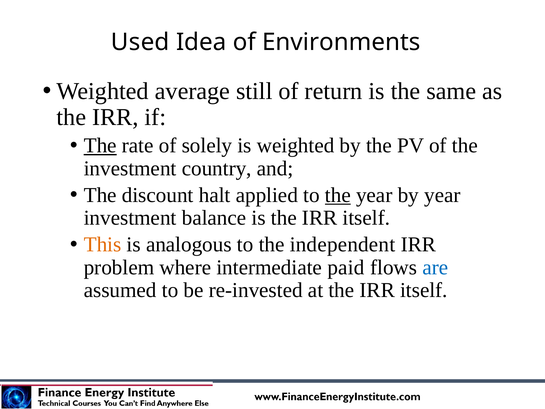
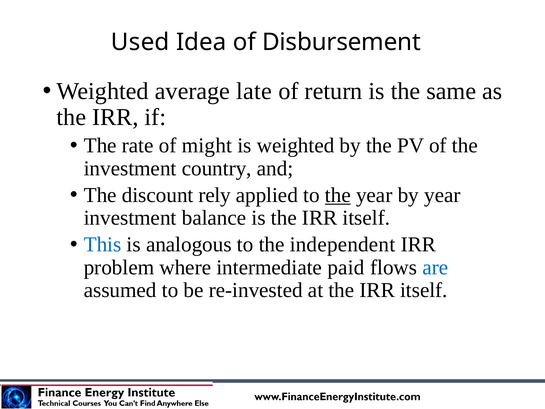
Environments: Environments -> Disbursement
still: still -> late
The at (100, 145) underline: present -> none
solely: solely -> might
halt: halt -> rely
This colour: orange -> blue
